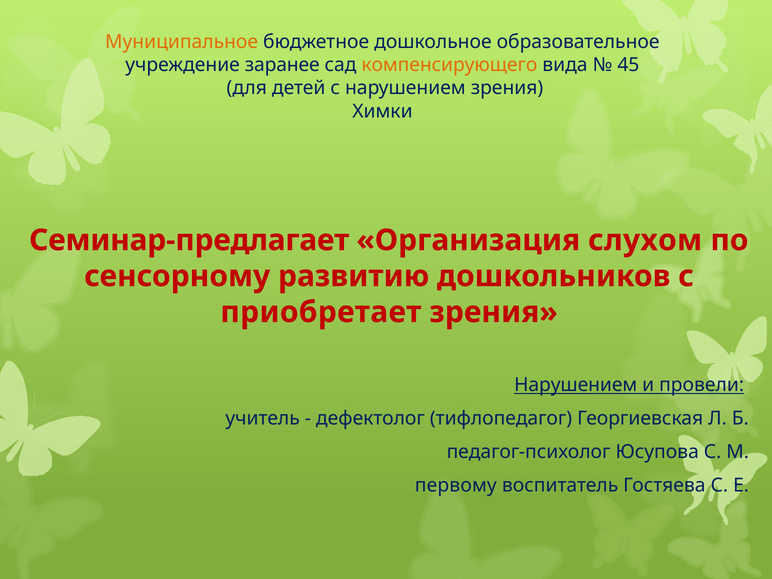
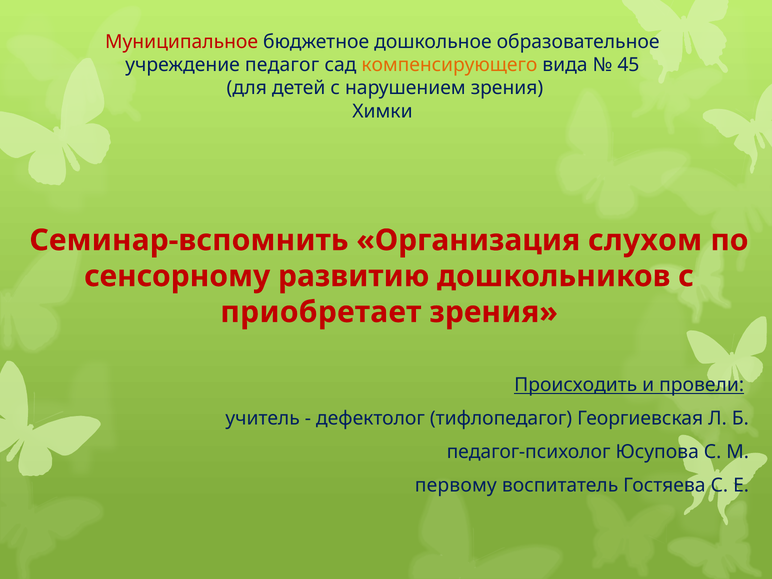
Муниципальное colour: orange -> red
заранее: заранее -> педагог
Семинар-предлагает: Семинар-предлагает -> Семинар-вспомнить
Нарушением at (576, 385): Нарушением -> Происходить
